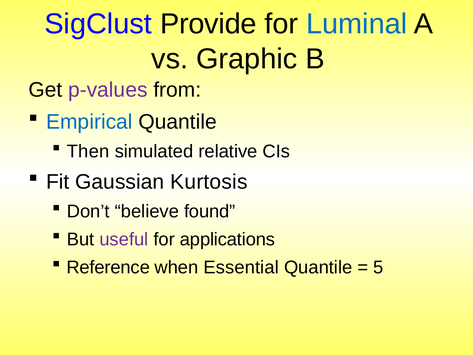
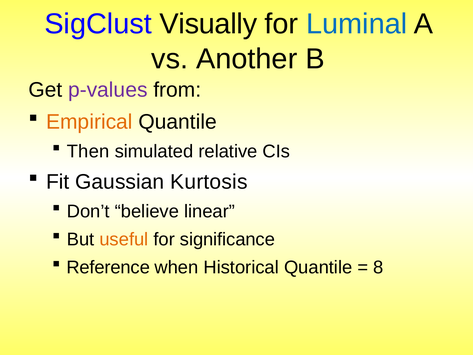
Provide: Provide -> Visually
Graphic: Graphic -> Another
Empirical colour: blue -> orange
found: found -> linear
useful colour: purple -> orange
applications: applications -> significance
Essential: Essential -> Historical
5: 5 -> 8
